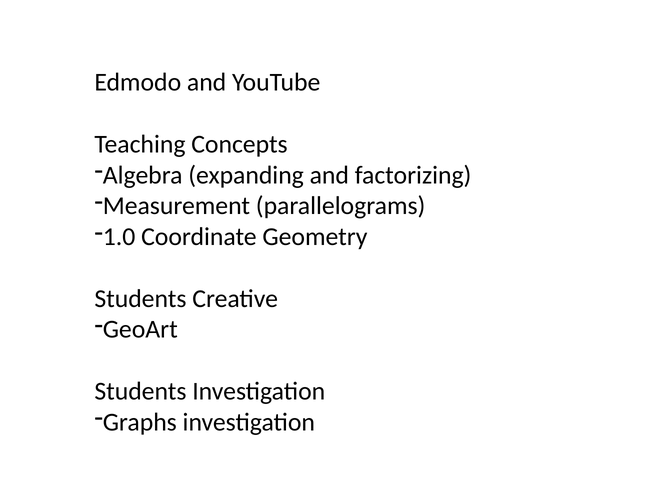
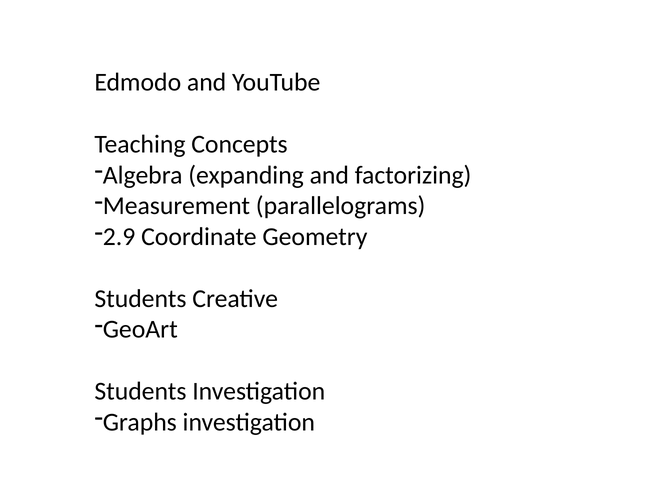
1.0: 1.0 -> 2.9
